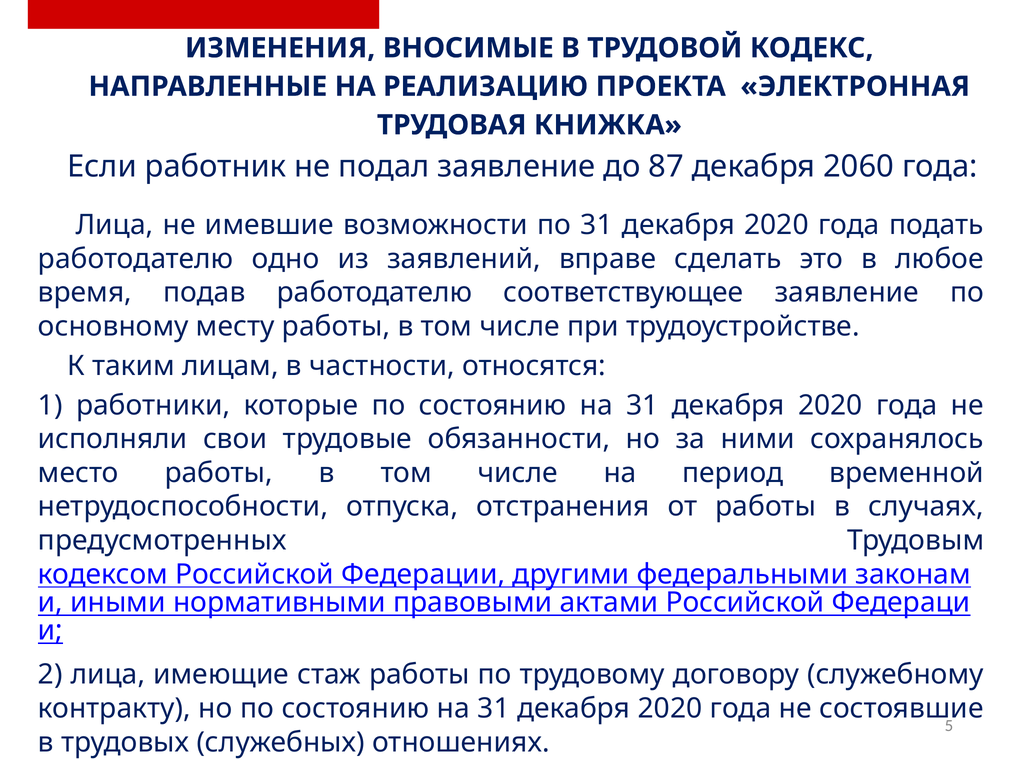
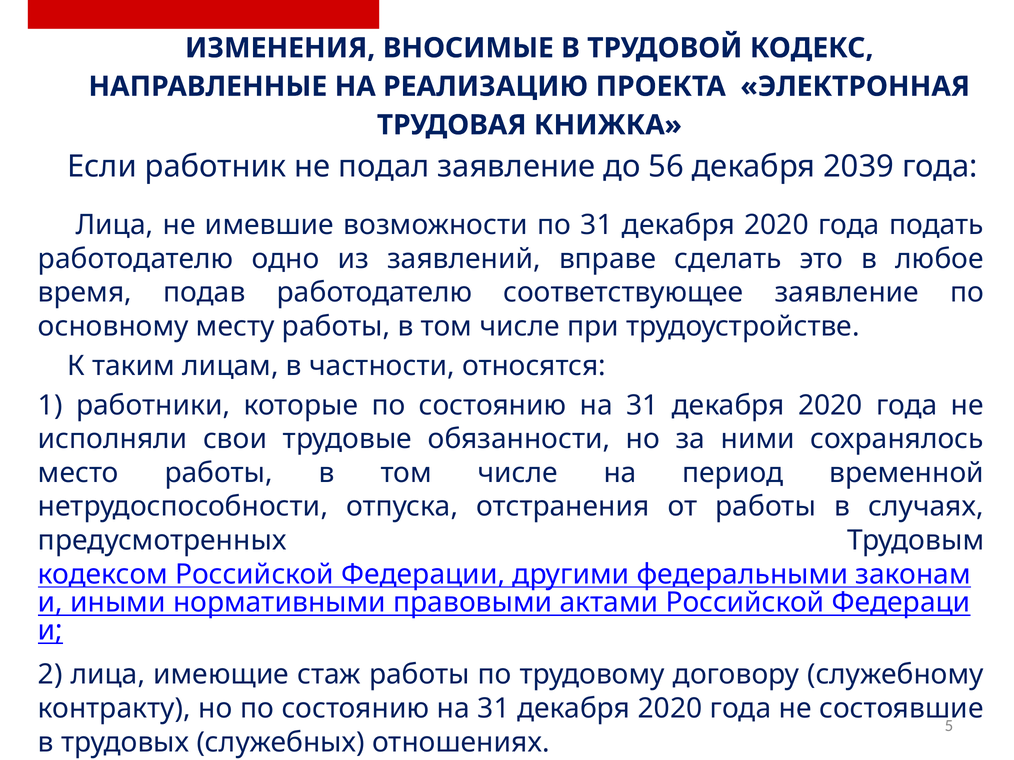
87: 87 -> 56
2060: 2060 -> 2039
